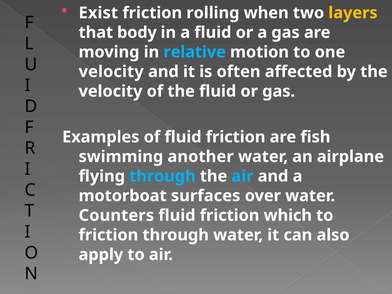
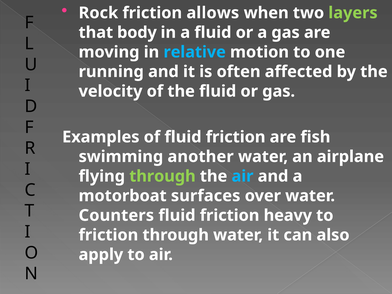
Exist: Exist -> Rock
rolling: rolling -> allows
layers colour: yellow -> light green
velocity at (111, 72): velocity -> running
through at (162, 176) colour: light blue -> light green
which: which -> heavy
